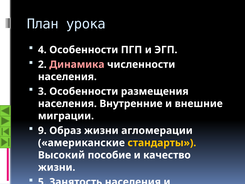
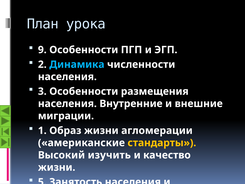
4: 4 -> 9
Динамика colour: pink -> light blue
9: 9 -> 1
пособие: пособие -> изучить
